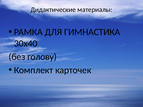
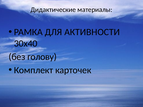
ГИМНАСТИКА: ГИМНАСТИКА -> АКТИВНОСТИ
